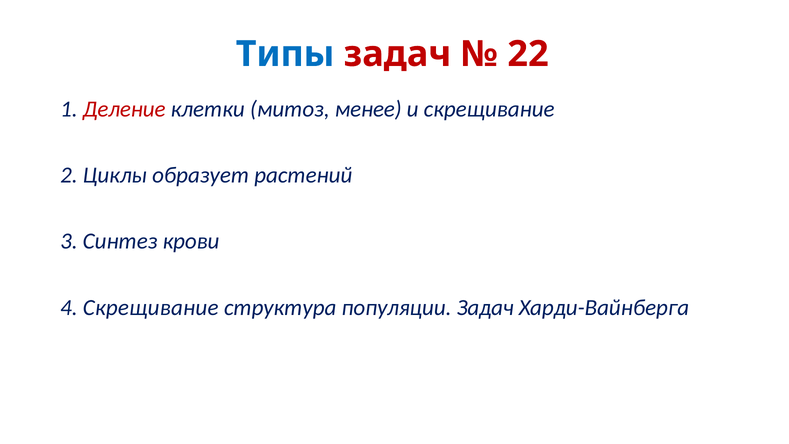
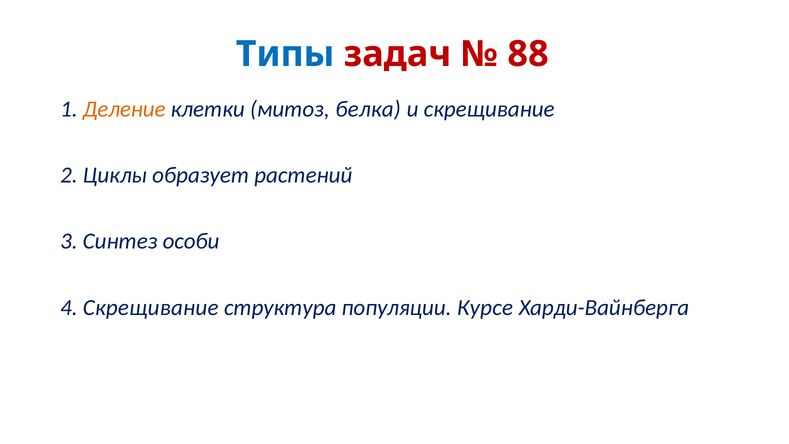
22: 22 -> 88
Деление colour: red -> orange
менее: менее -> белка
крови: крови -> особи
популяции Задач: Задач -> Курсе
